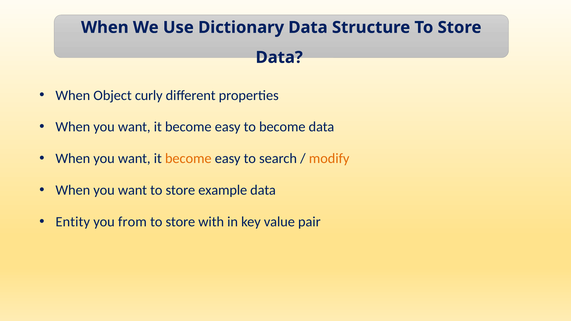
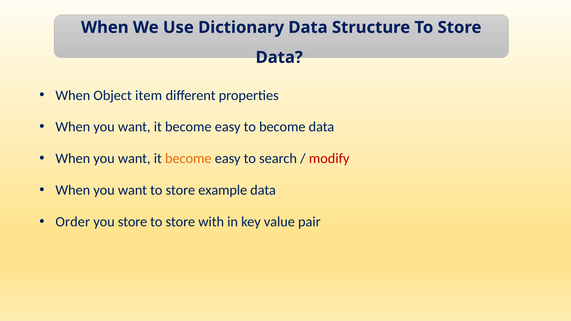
curly: curly -> item
modify colour: orange -> red
Entity: Entity -> Order
you from: from -> store
